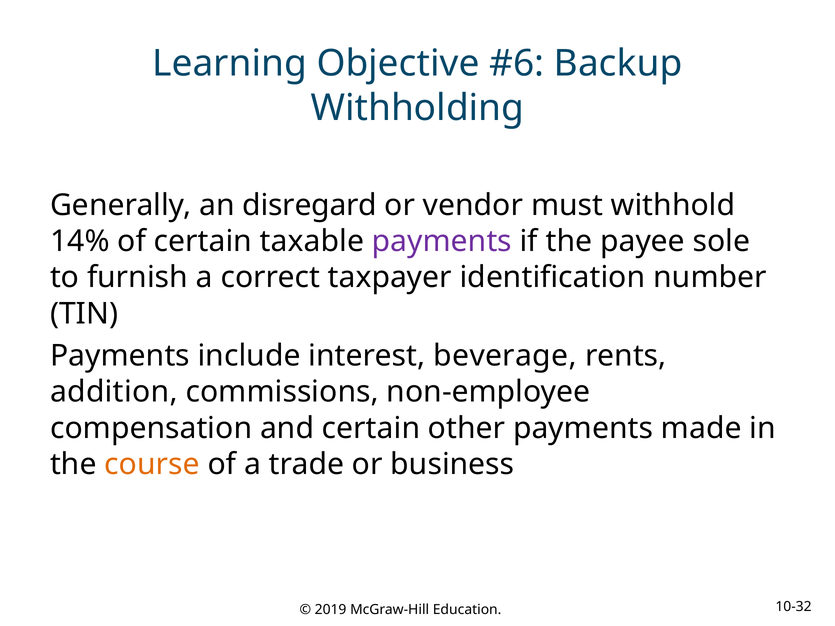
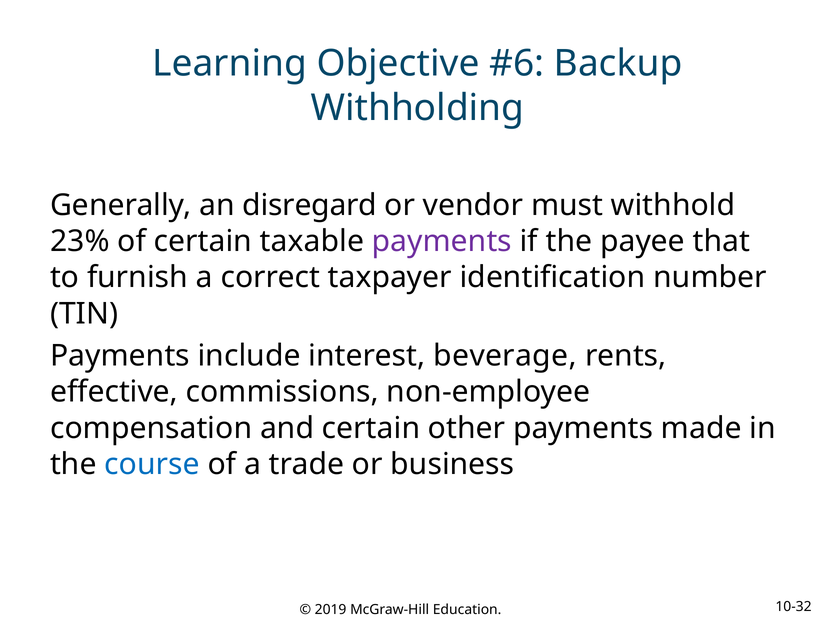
14%: 14% -> 23%
sole: sole -> that
addition: addition -> effective
course colour: orange -> blue
